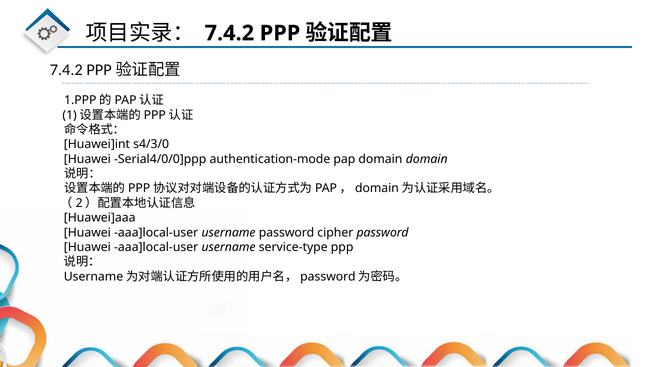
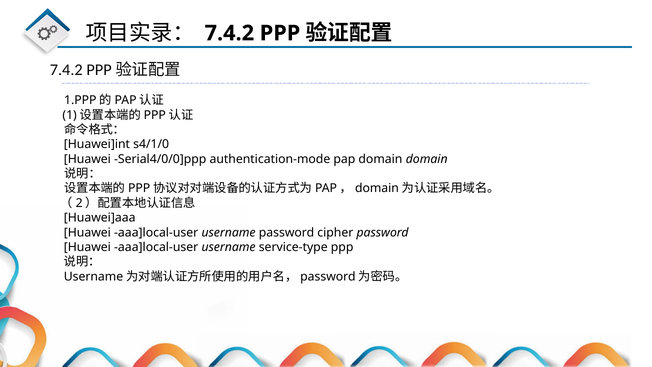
s4/3/0: s4/3/0 -> s4/1/0
